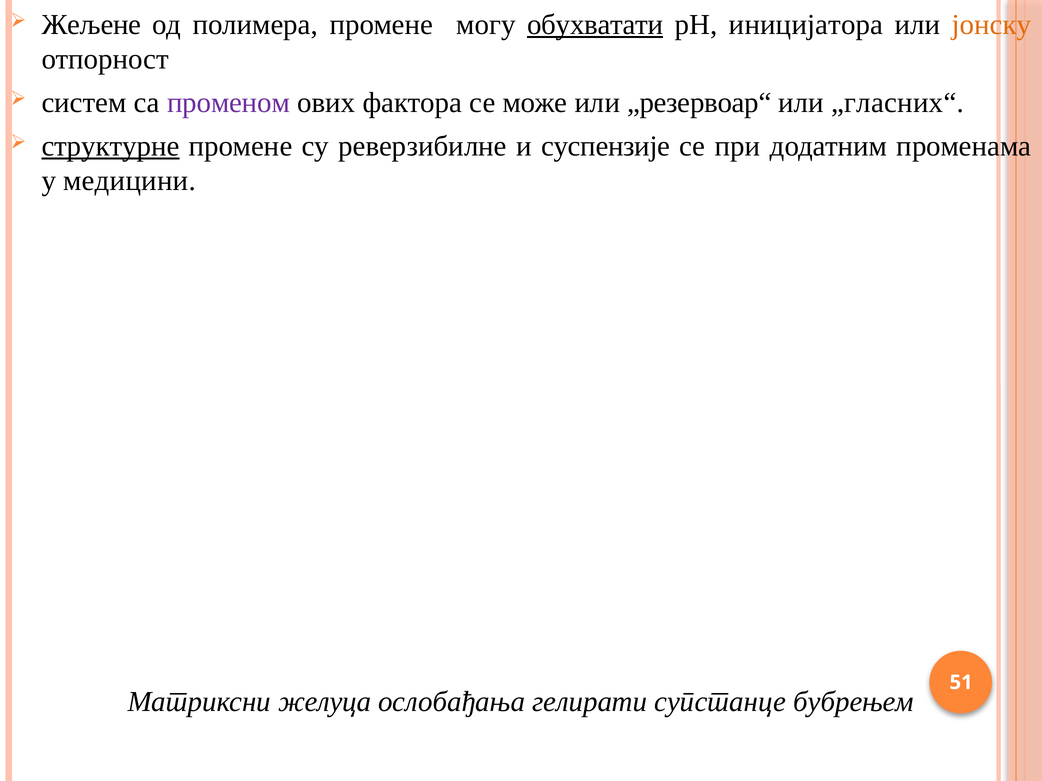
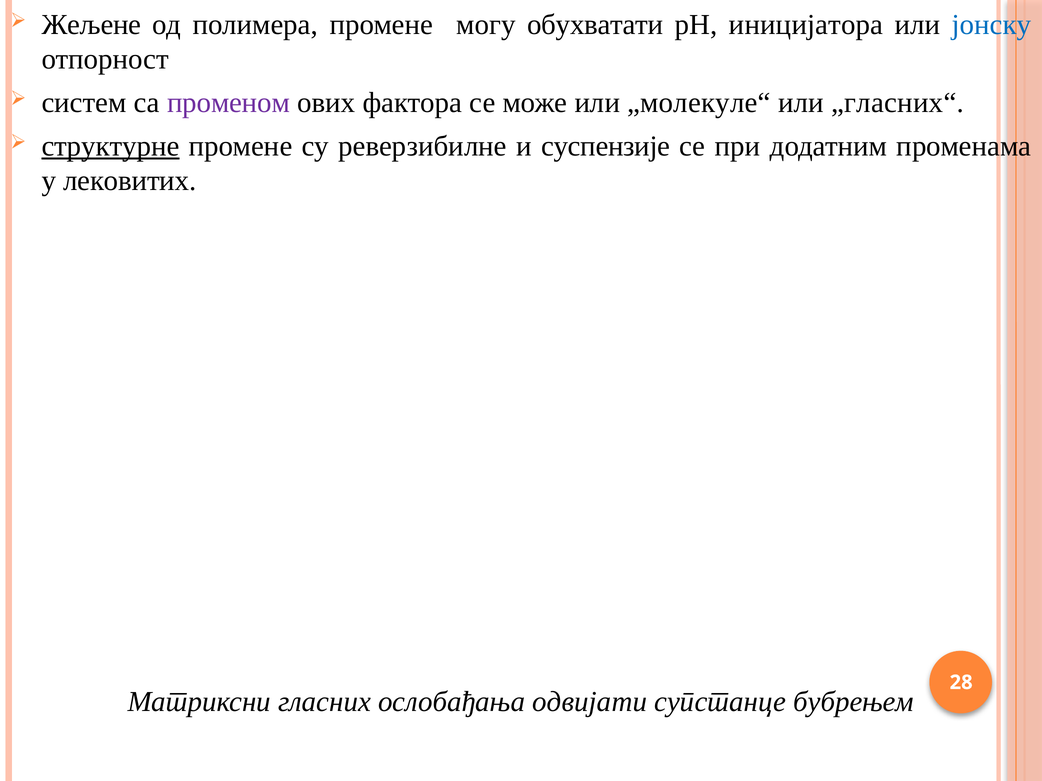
обухватати underline: present -> none
јонску colour: orange -> blue
„резервоар“: „резервоар“ -> „молекуле“
медицини: медицини -> лековитих
желуца: желуца -> гласних
гелирати: гелирати -> одвијати
51: 51 -> 28
